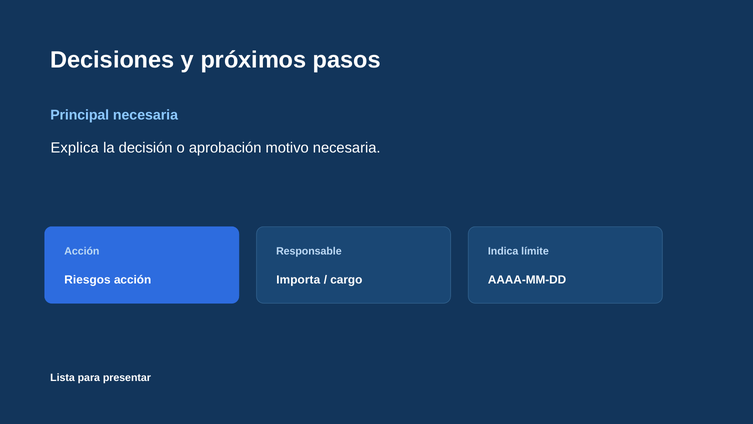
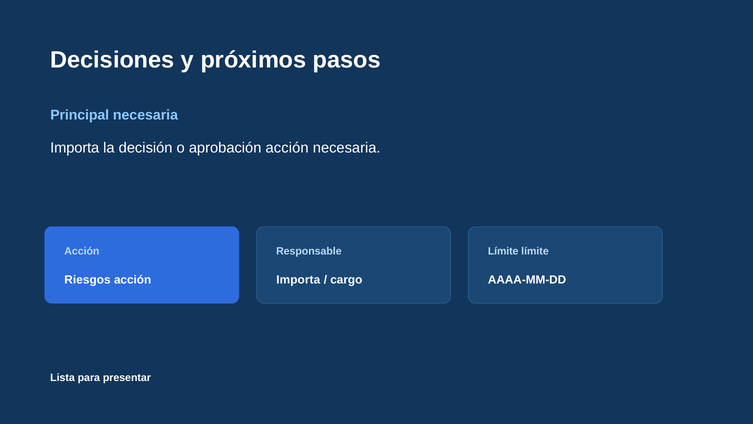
Explica at (75, 148): Explica -> Importa
aprobación motivo: motivo -> acción
Indica at (503, 251): Indica -> Límite
